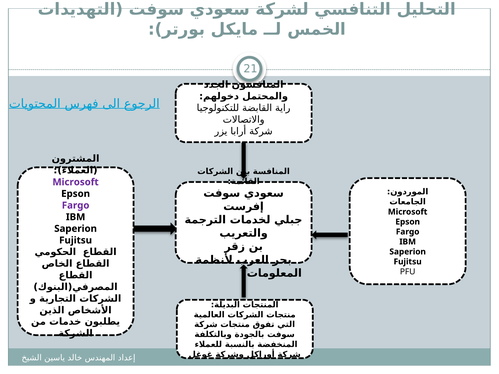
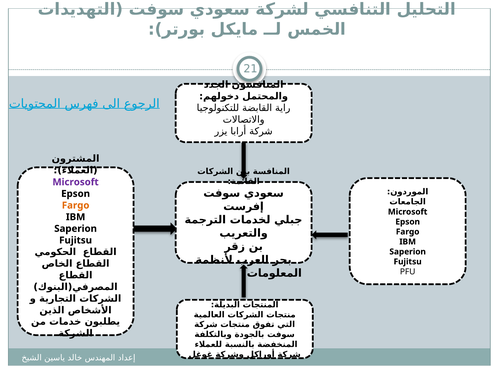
Fargo at (76, 205) colour: purple -> orange
